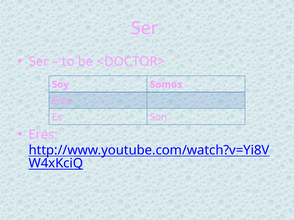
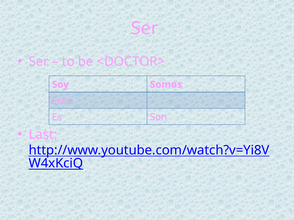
Eres at (43, 135): Eres -> Last
